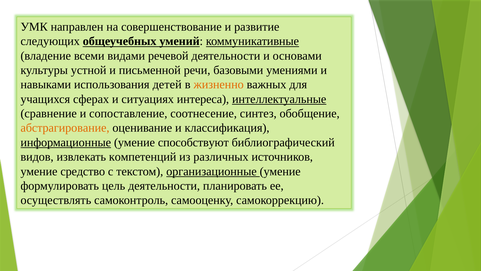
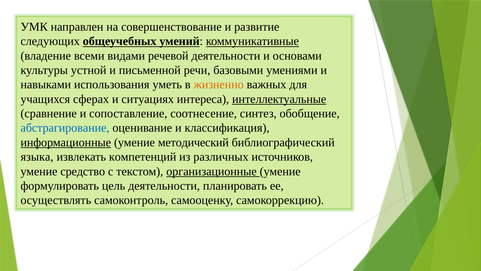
детей: детей -> уметь
абстрагирование colour: orange -> blue
способствуют: способствуют -> методический
видов: видов -> языка
